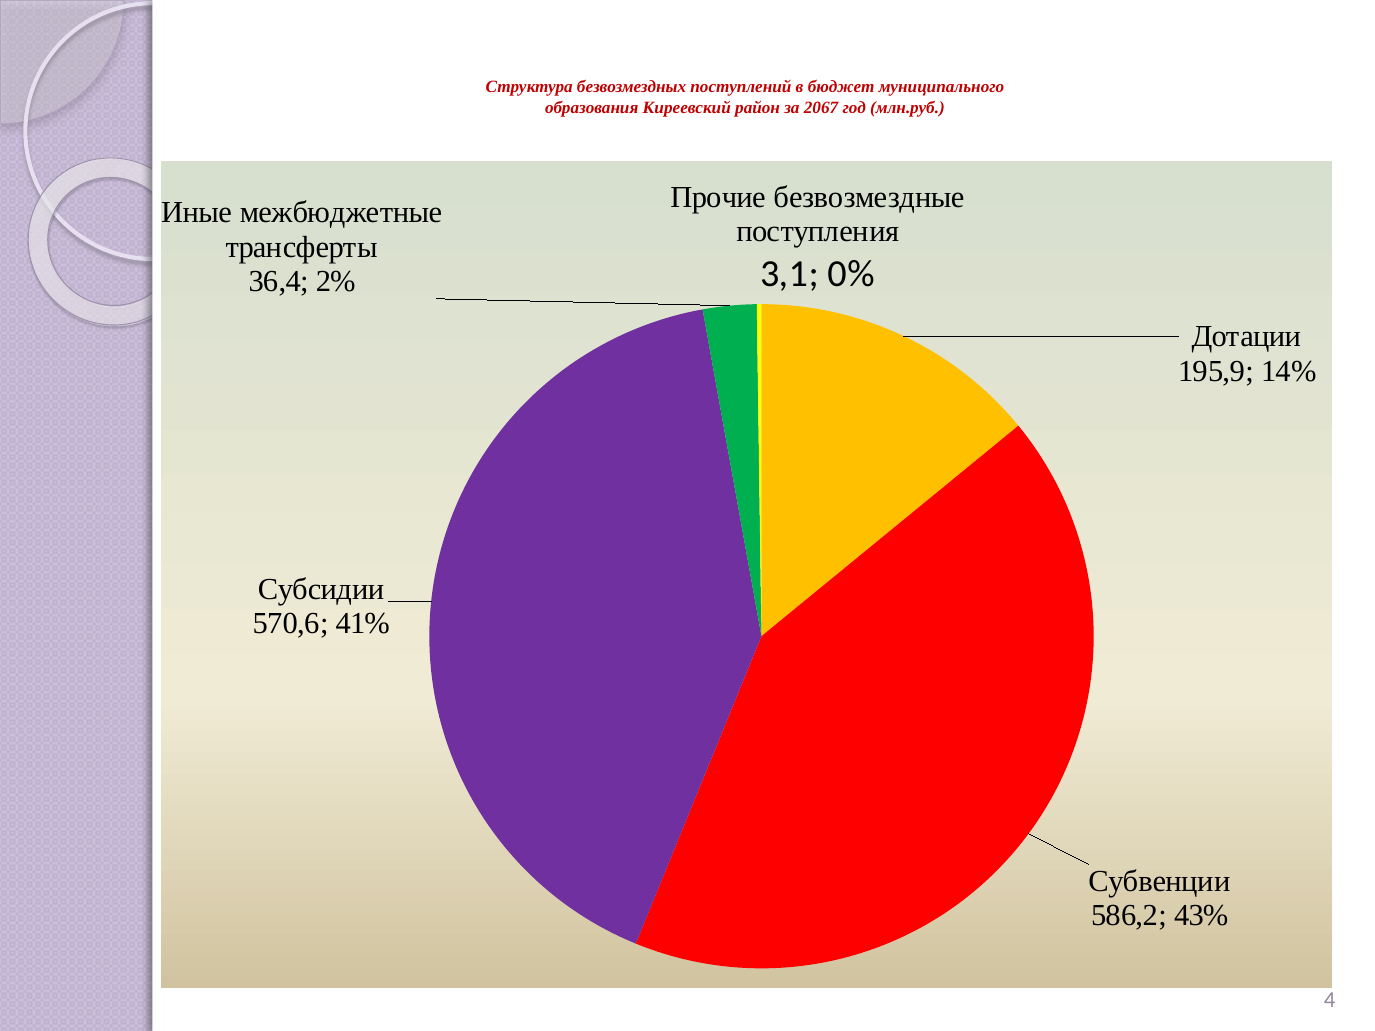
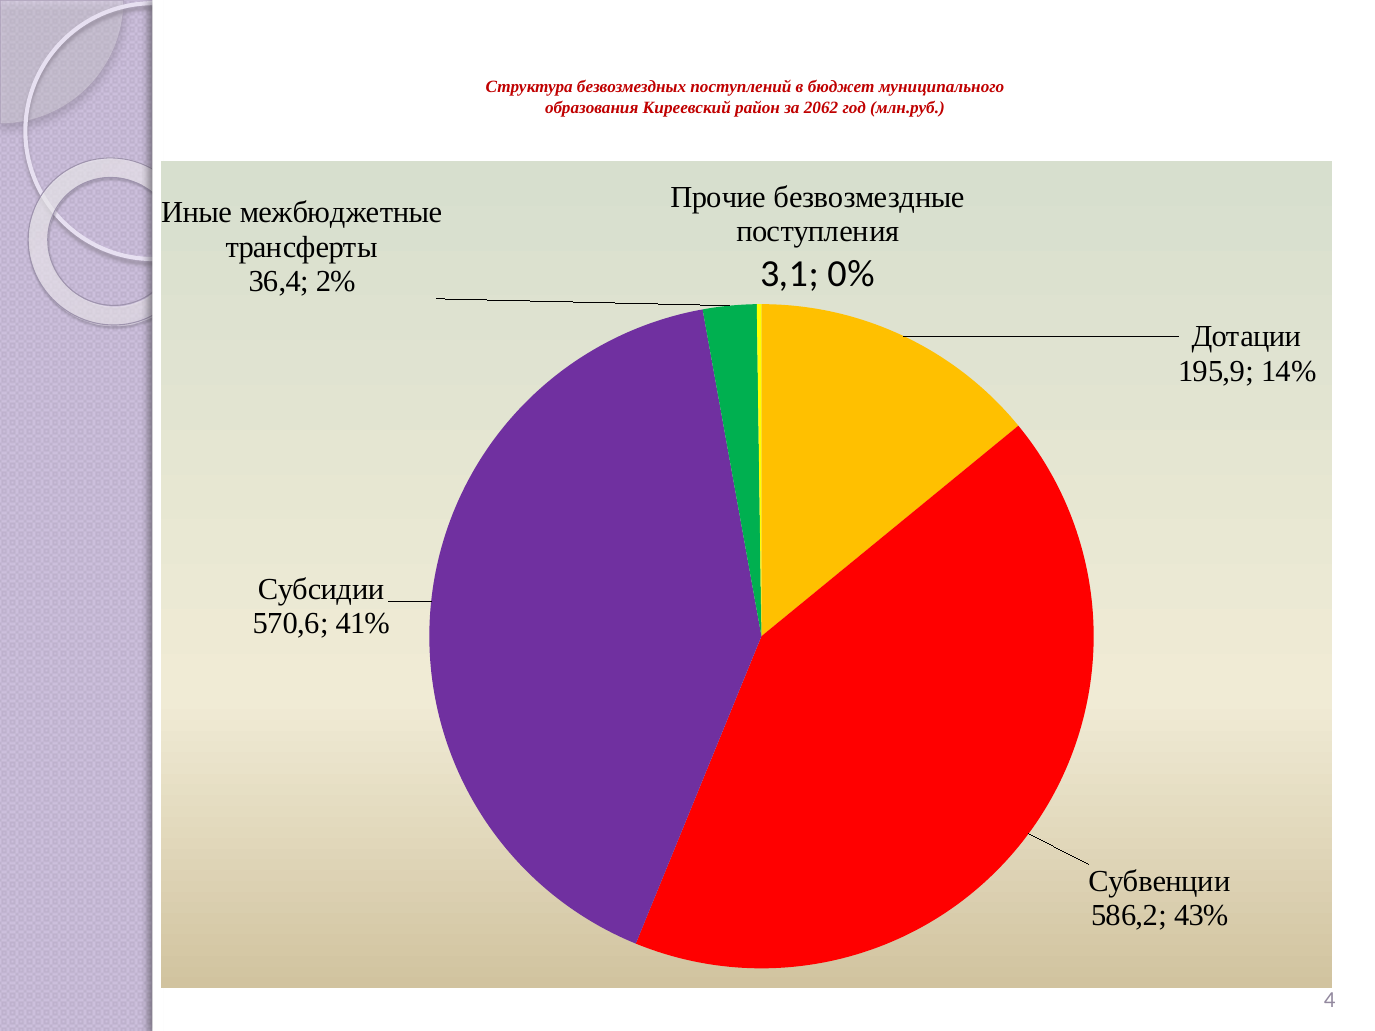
2067: 2067 -> 2062
